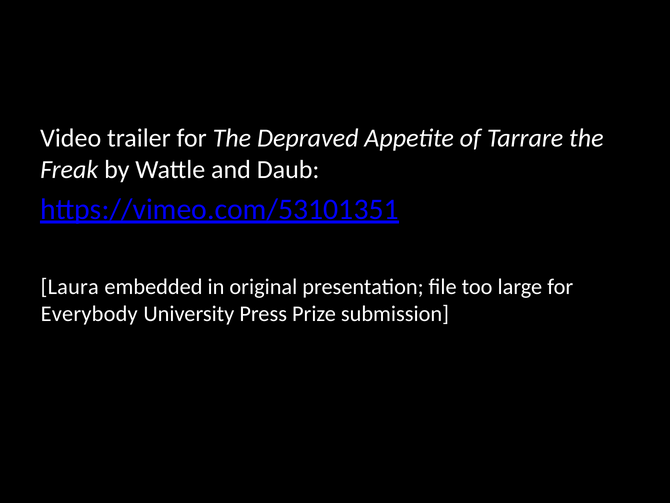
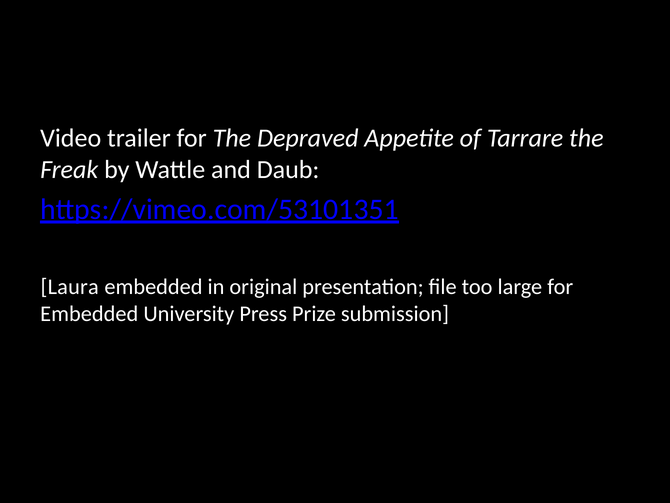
Everybody at (89, 313): Everybody -> Embedded
